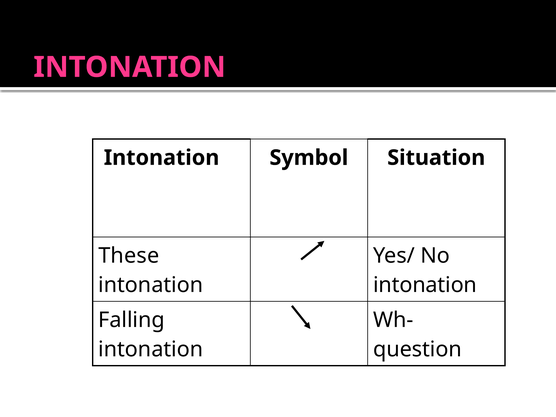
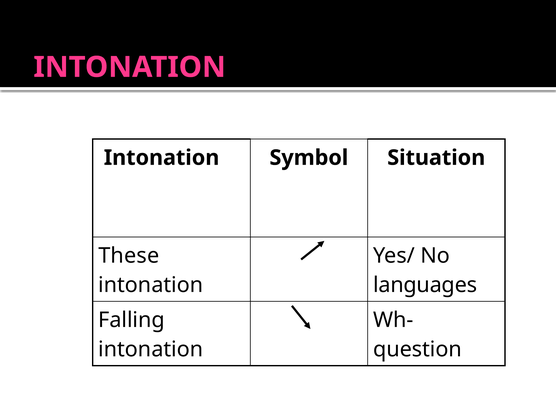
intonation at (425, 285): intonation -> languages
